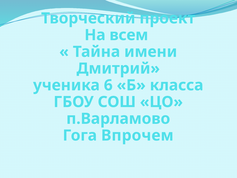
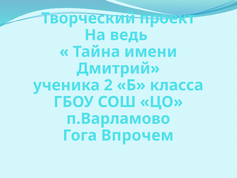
всем: всем -> ведь
6: 6 -> 2
